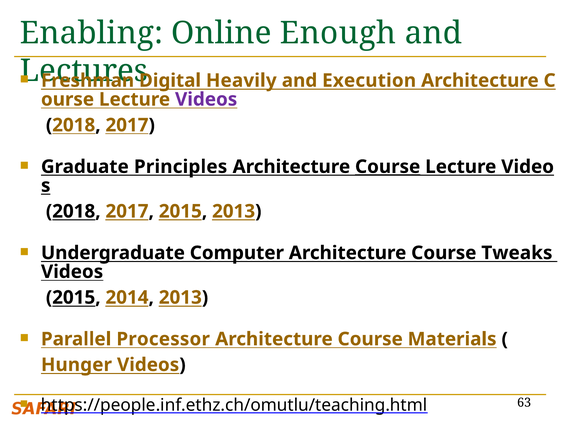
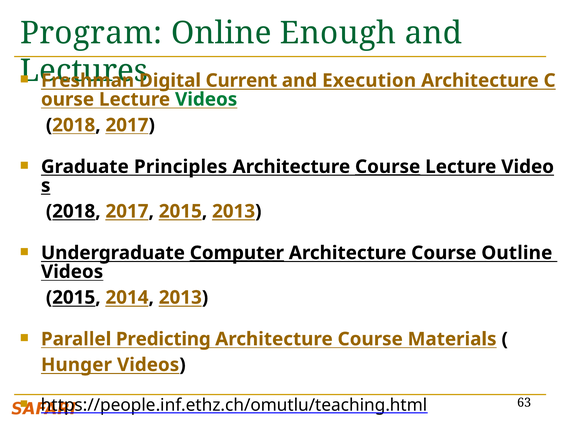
Enabling: Enabling -> Program
Heavily: Heavily -> Current
Videos at (206, 99) colour: purple -> green
Computer underline: none -> present
Tweaks: Tweaks -> Outline
Processor: Processor -> Predicting
